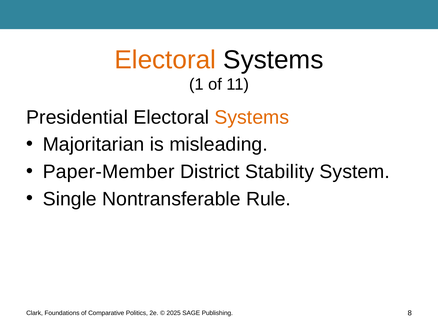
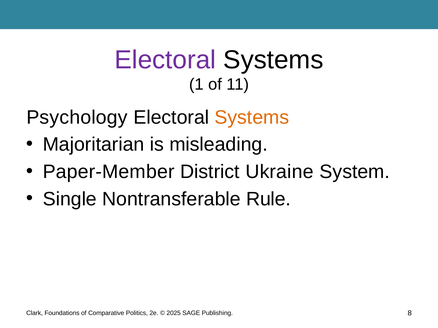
Electoral at (165, 60) colour: orange -> purple
Presidential: Presidential -> Psychology
Stability: Stability -> Ukraine
